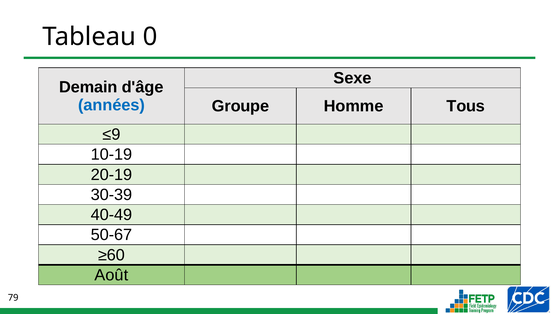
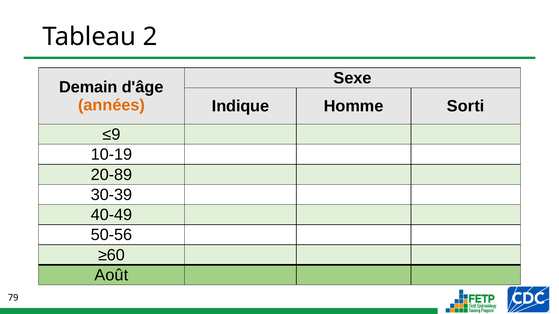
0: 0 -> 2
années colour: blue -> orange
Groupe: Groupe -> Indique
Tous: Tous -> Sorti
20-19: 20-19 -> 20-89
50-67: 50-67 -> 50-56
